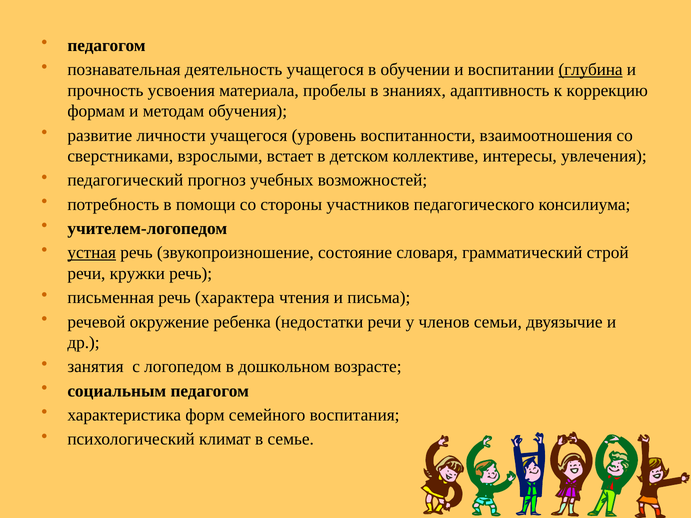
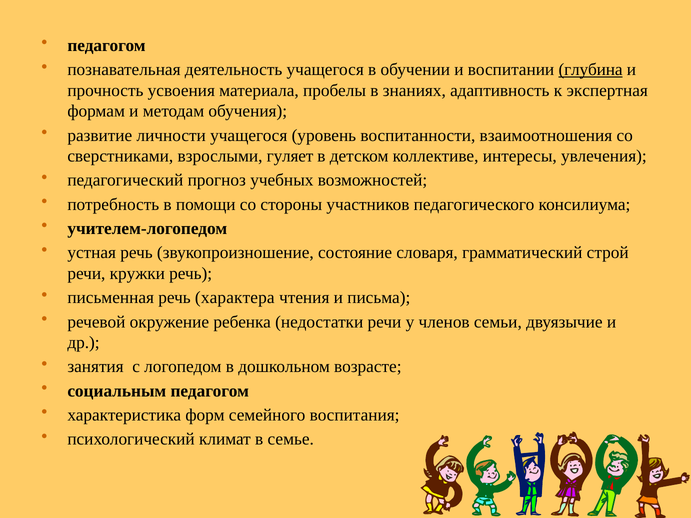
коррекцию: коррекцию -> экспертная
встает: встает -> гуляет
устная underline: present -> none
